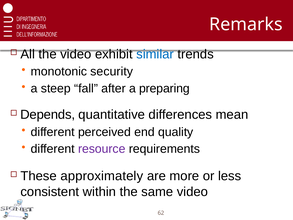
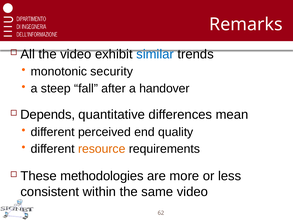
preparing: preparing -> handover
resource colour: purple -> orange
approximately: approximately -> methodologies
